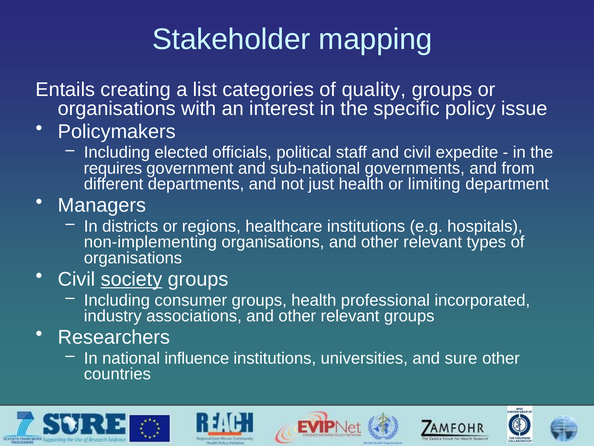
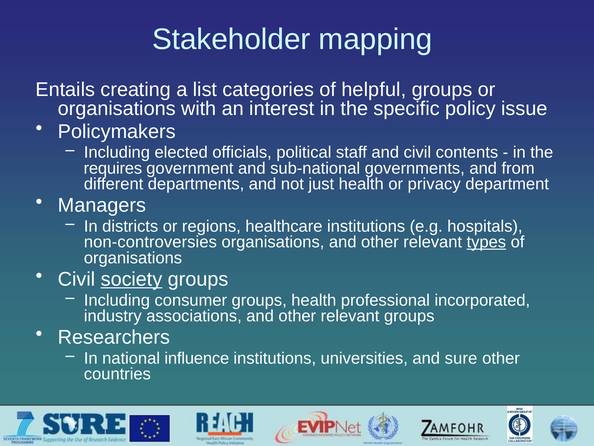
quality: quality -> helpful
expedite: expedite -> contents
limiting: limiting -> privacy
non-implementing: non-implementing -> non-controversies
types underline: none -> present
